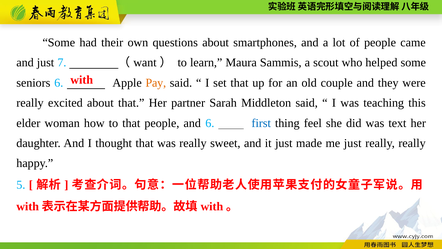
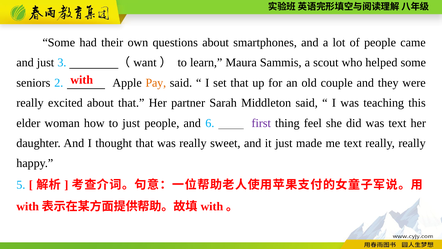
7: 7 -> 3
seniors 6: 6 -> 2
to that: that -> just
first colour: blue -> purple
me just: just -> text
